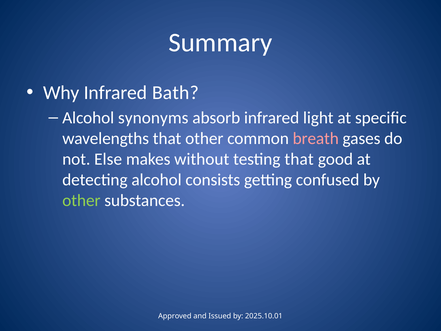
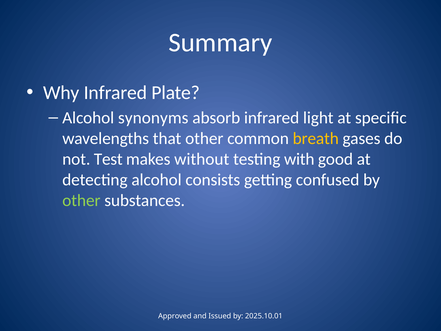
Bath: Bath -> Plate
breath colour: pink -> yellow
Else: Else -> Test
testing that: that -> with
